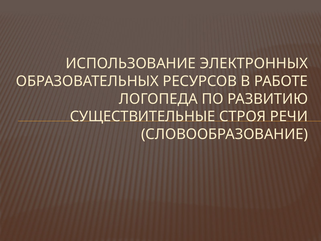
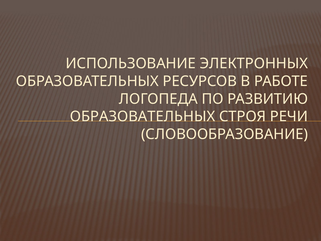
СУЩЕСТВИТЕЛЬНЫЕ at (143, 117): СУЩЕСТВИТЕЛЬНЫЕ -> ОБРАЗОВАТЕЛЬНЫХ
